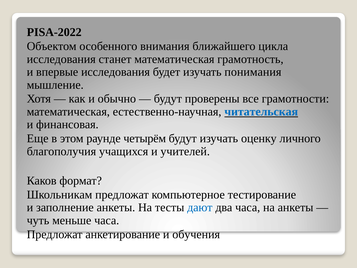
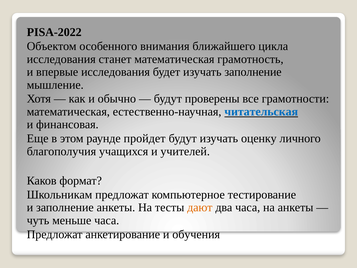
изучать понимания: понимания -> заполнение
четырём: четырём -> пройдет
дают colour: blue -> orange
